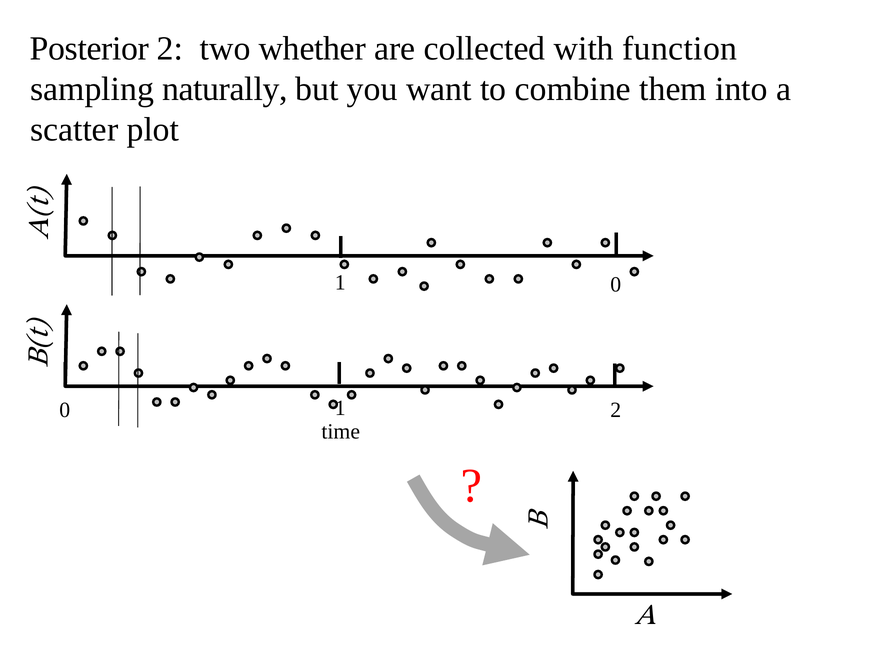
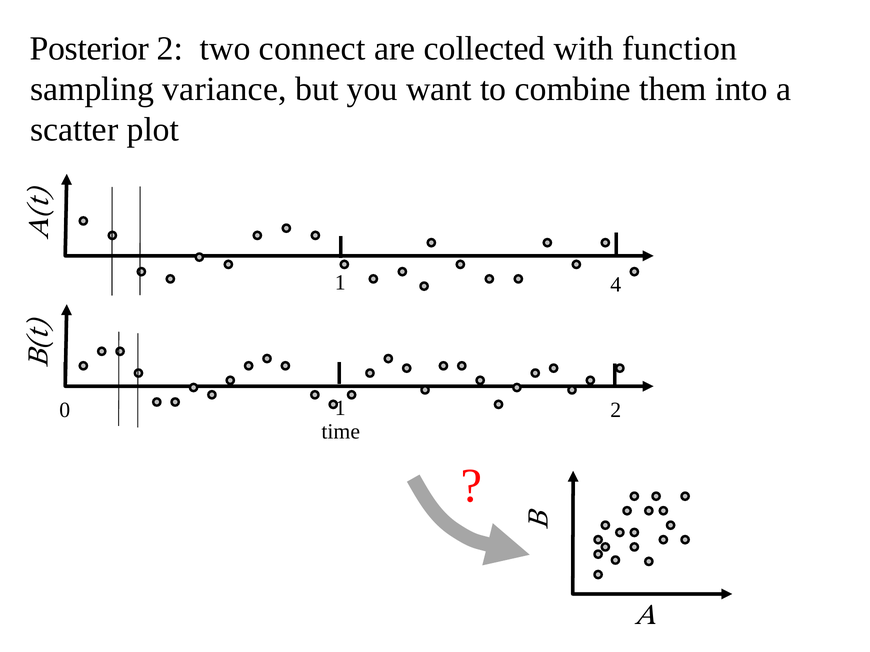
whether: whether -> connect
naturally: naturally -> variance
1 0: 0 -> 4
